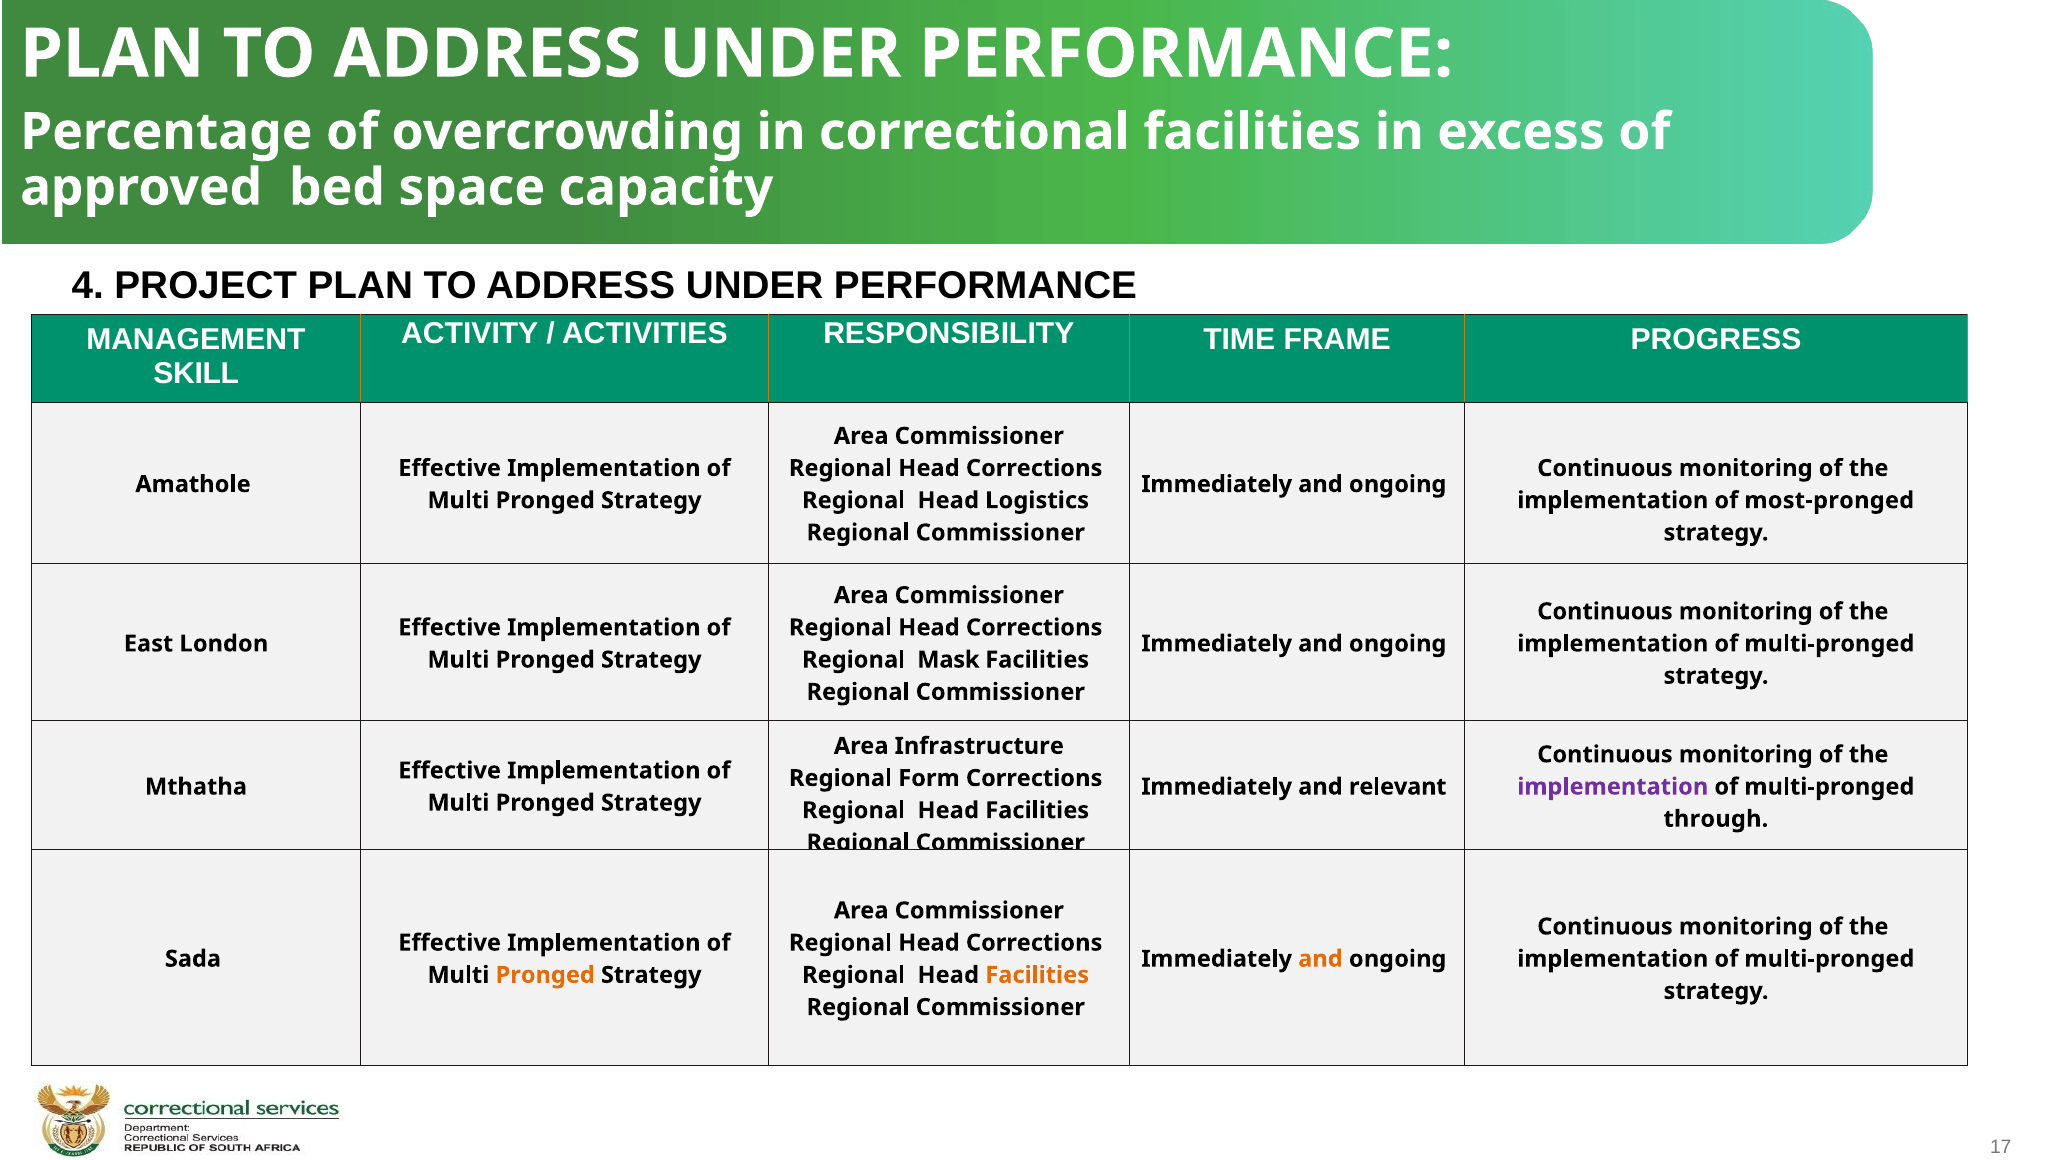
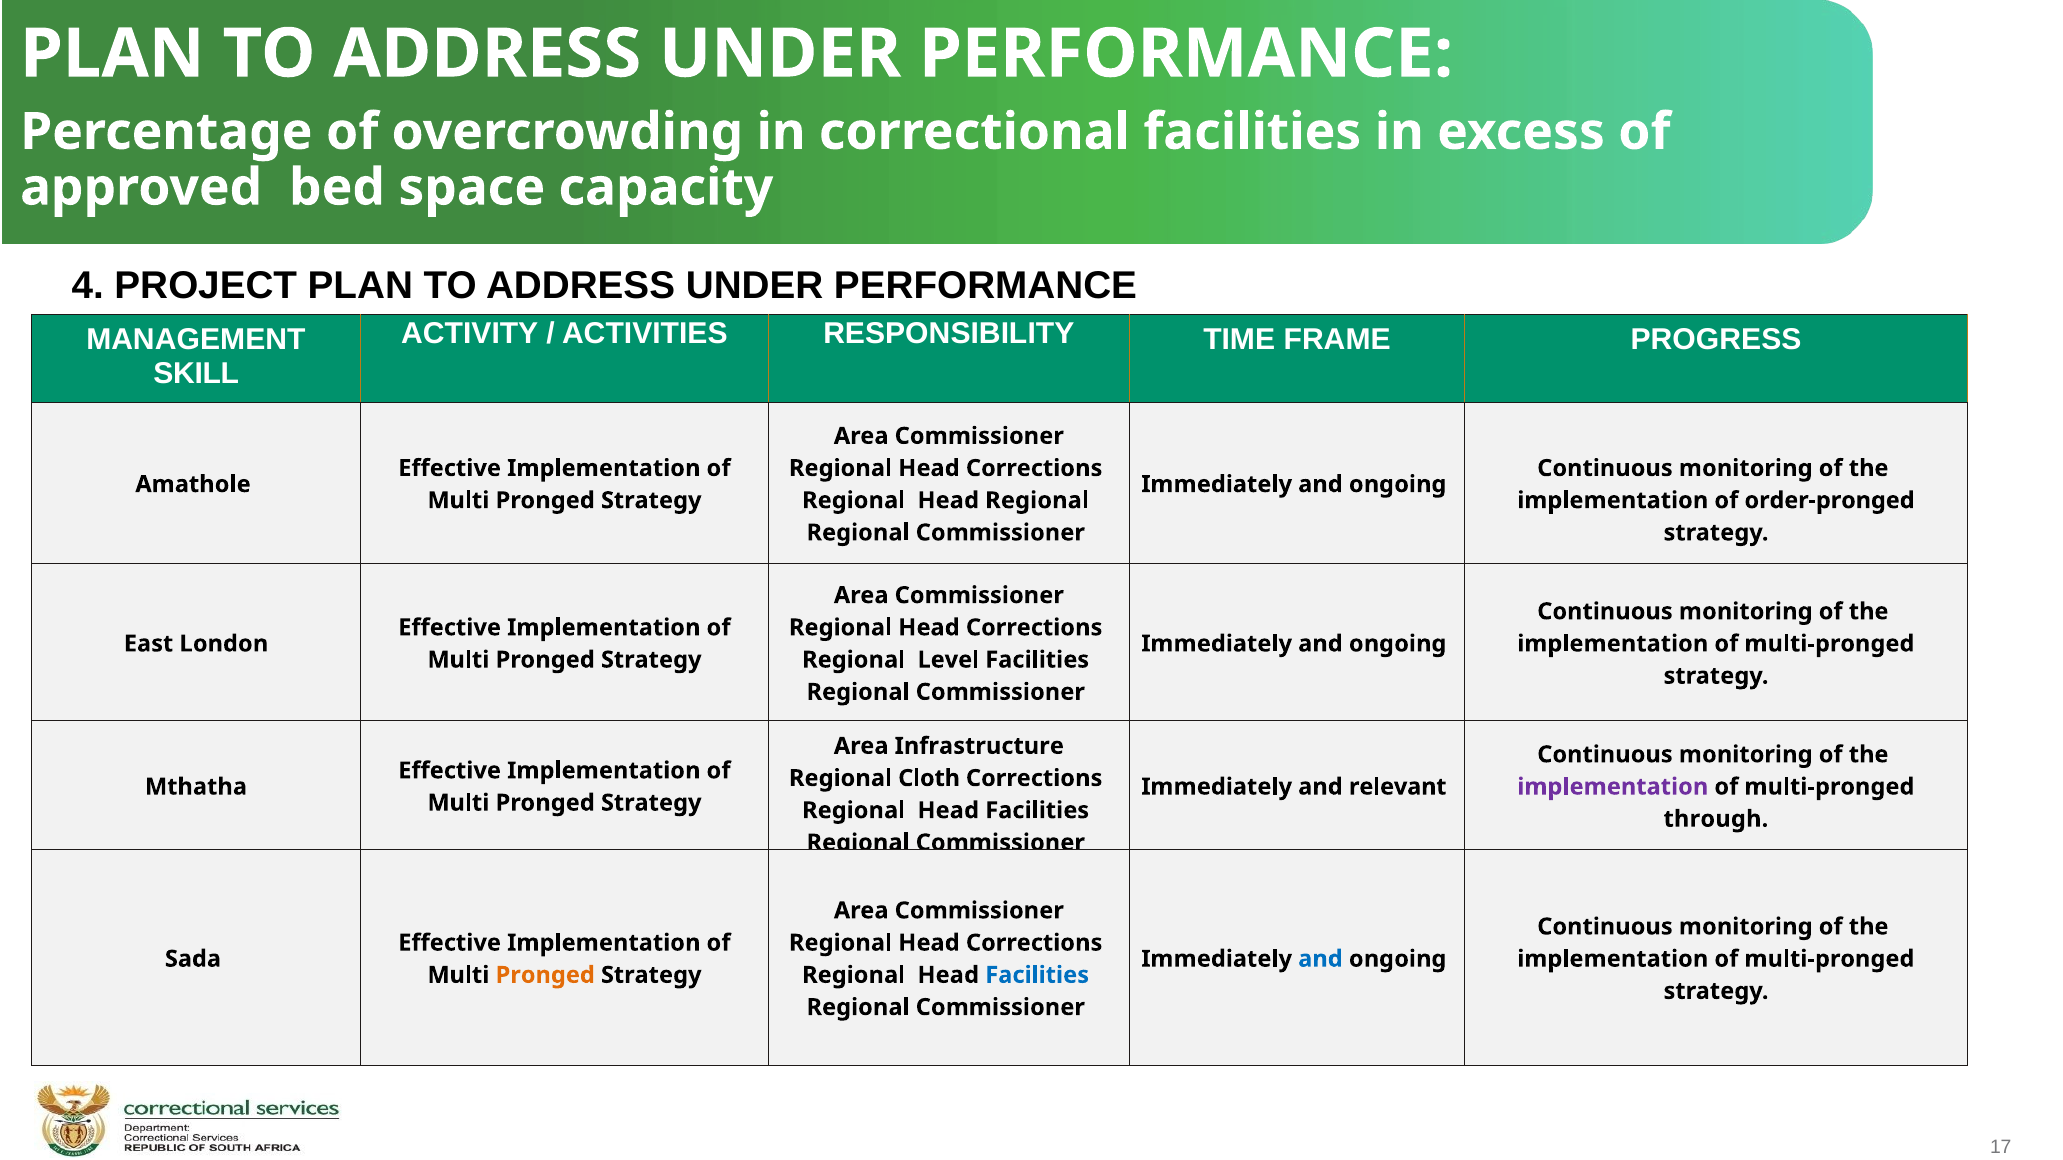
Head Logistics: Logistics -> Regional
most-pronged: most-pronged -> order-pronged
Mask: Mask -> Level
Form: Form -> Cloth
and at (1320, 959) colour: orange -> blue
Facilities at (1037, 975) colour: orange -> blue
